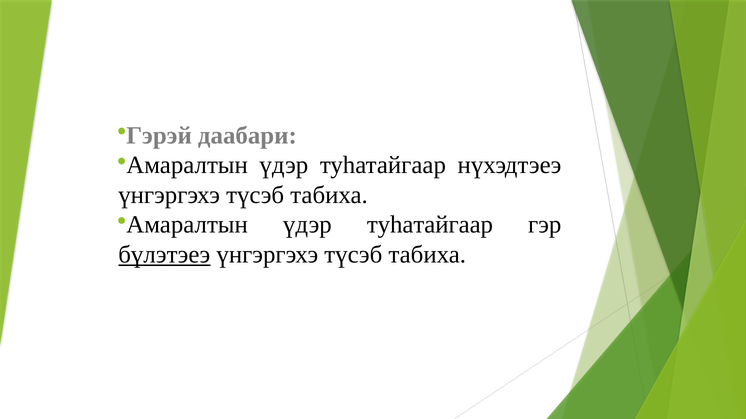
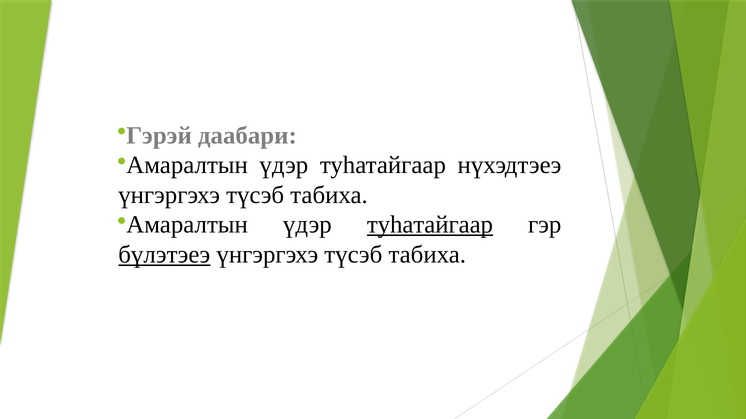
туhатайгаар at (430, 225) underline: none -> present
